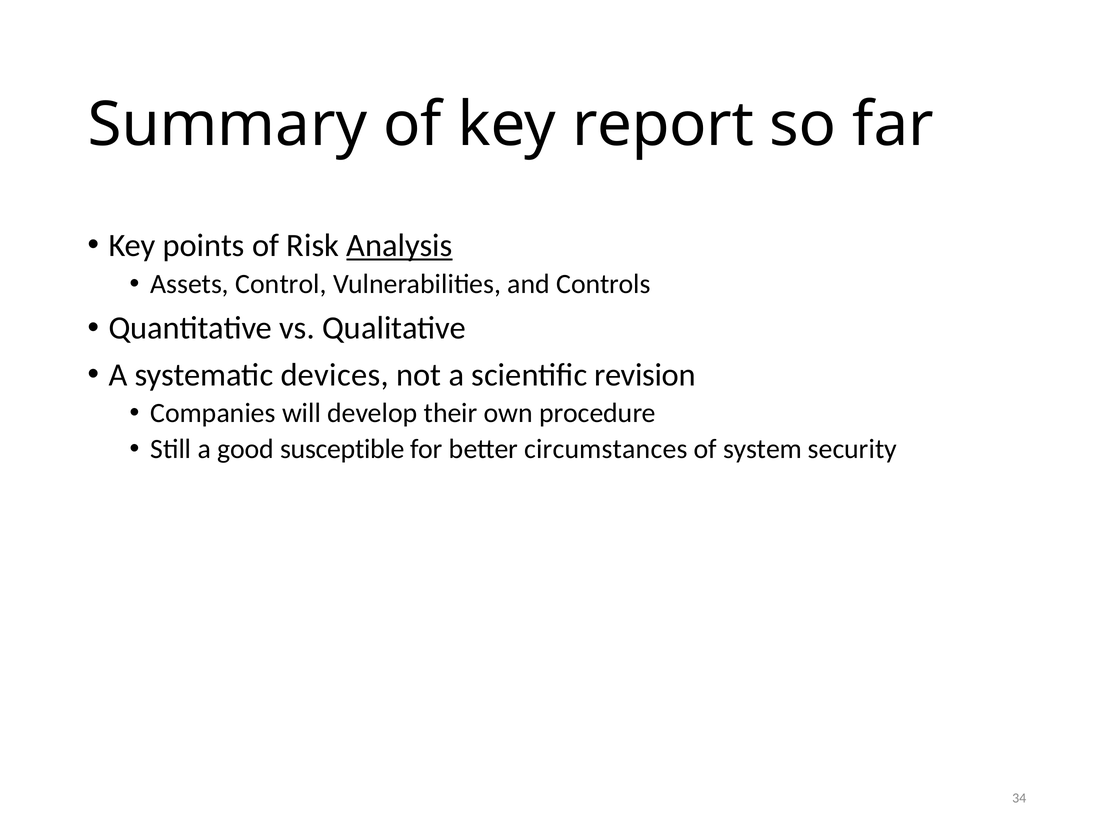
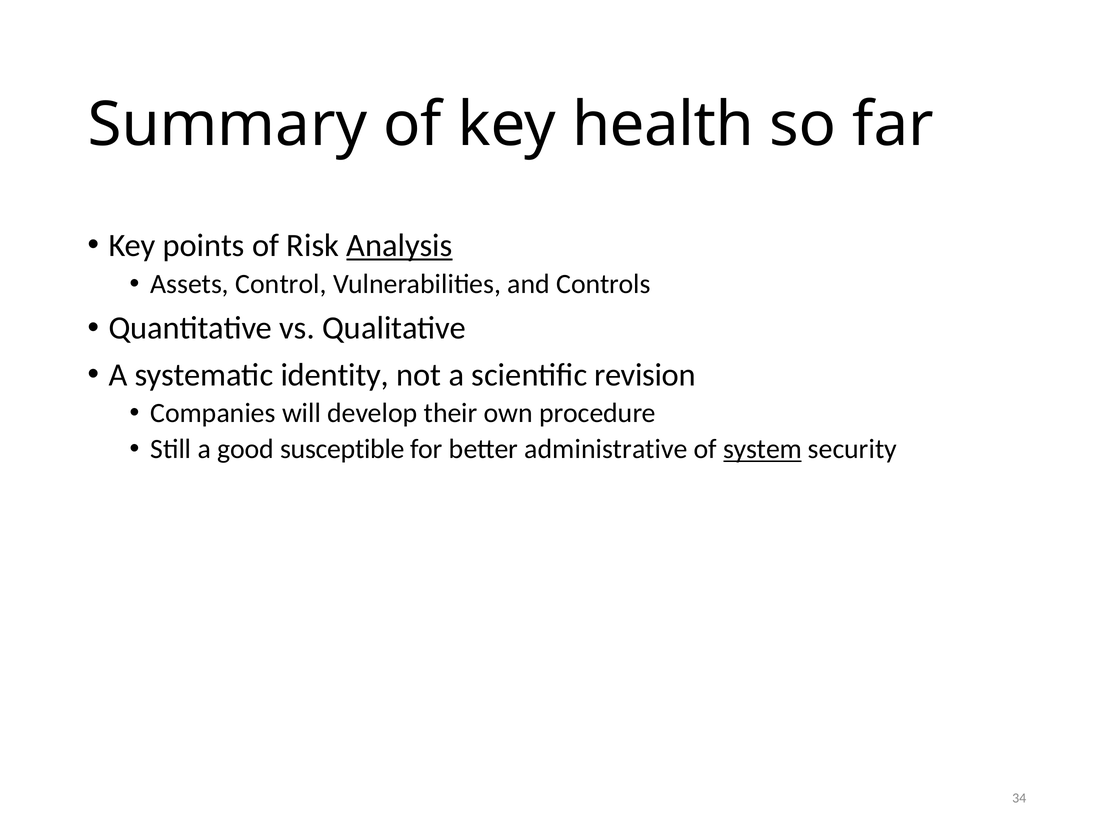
report: report -> health
devices: devices -> identity
circumstances: circumstances -> administrative
system underline: none -> present
